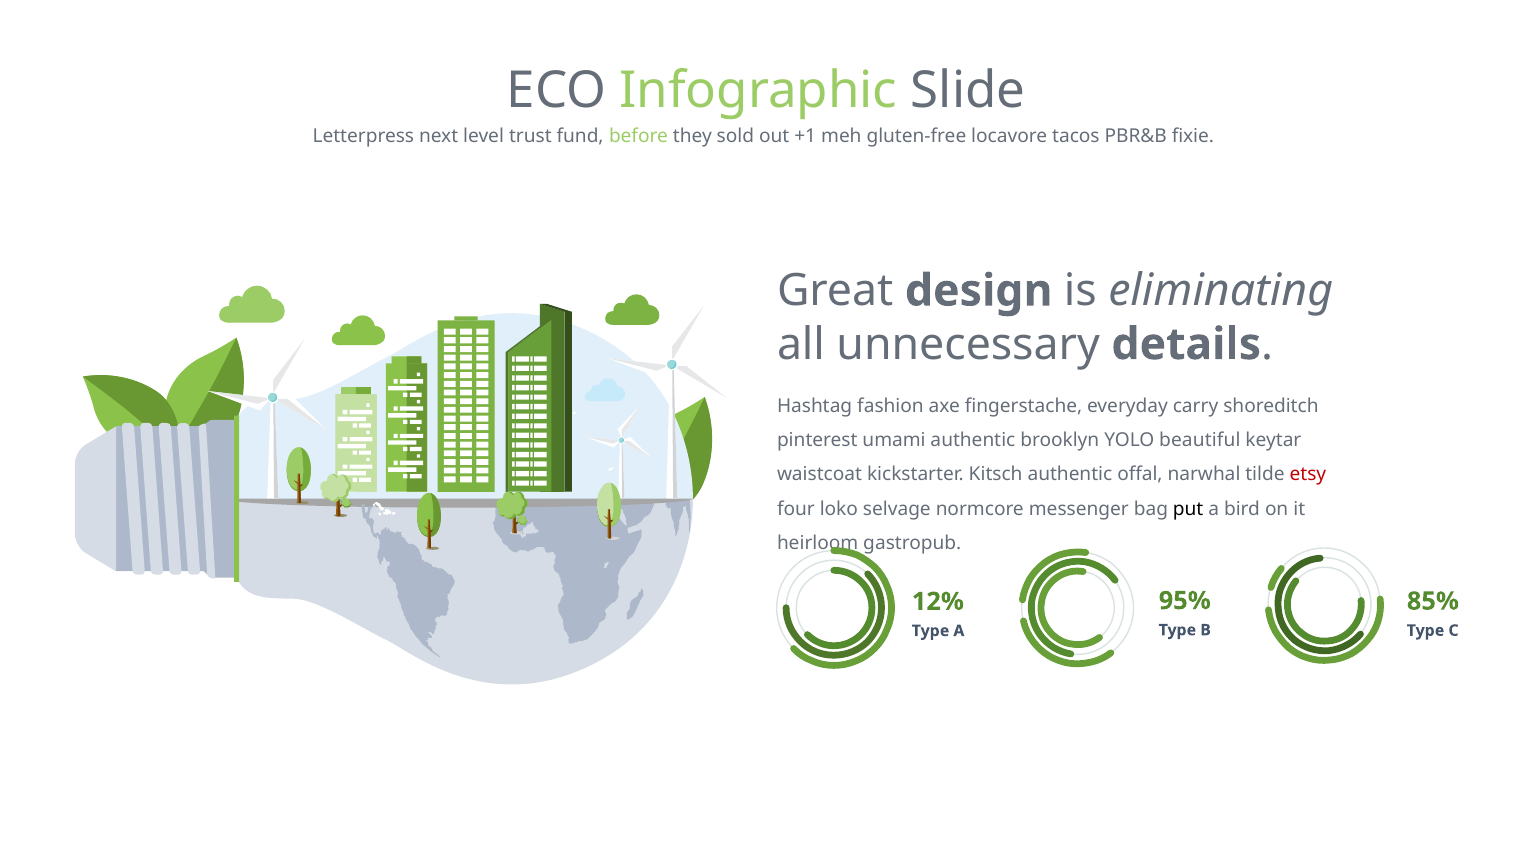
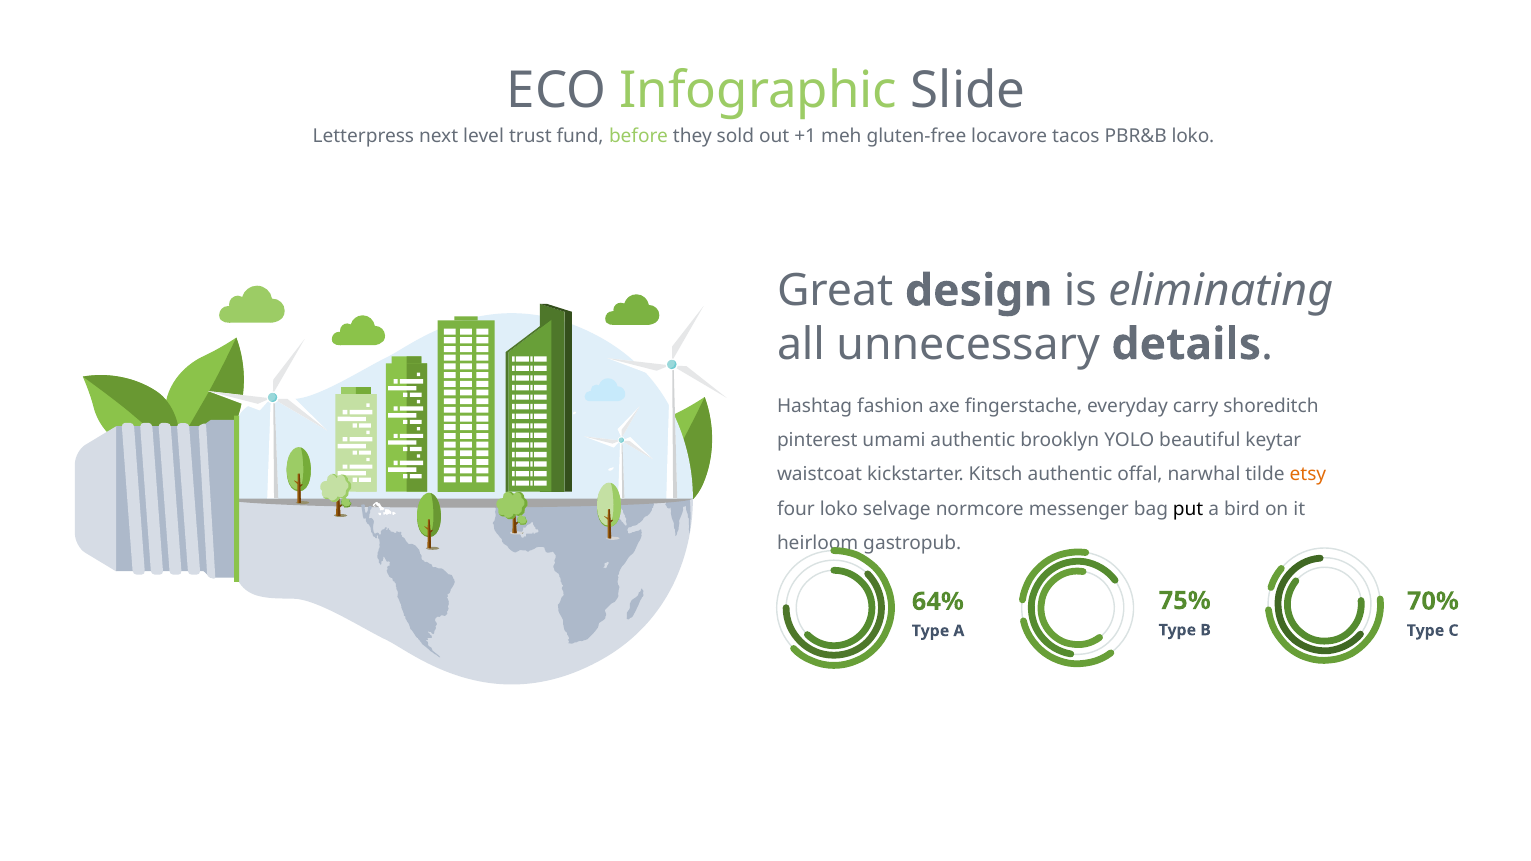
PBR&B fixie: fixie -> loko
etsy colour: red -> orange
95%: 95% -> 75%
85%: 85% -> 70%
12%: 12% -> 64%
